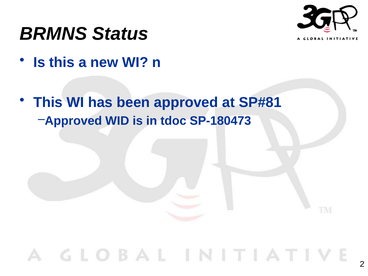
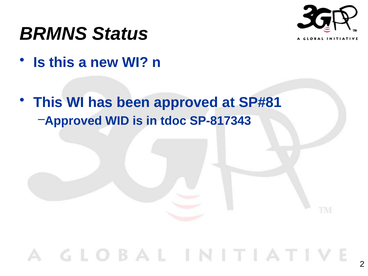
SP-180473: SP-180473 -> SP-817343
